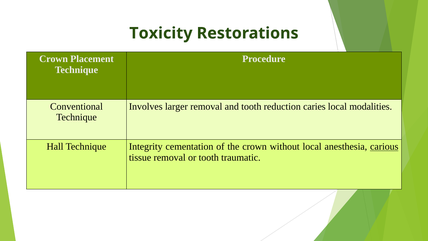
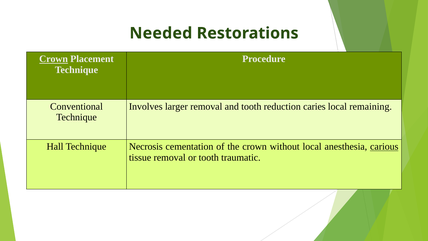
Toxicity: Toxicity -> Needed
Crown at (54, 59) underline: none -> present
modalities: modalities -> remaining
Integrity: Integrity -> Necrosis
